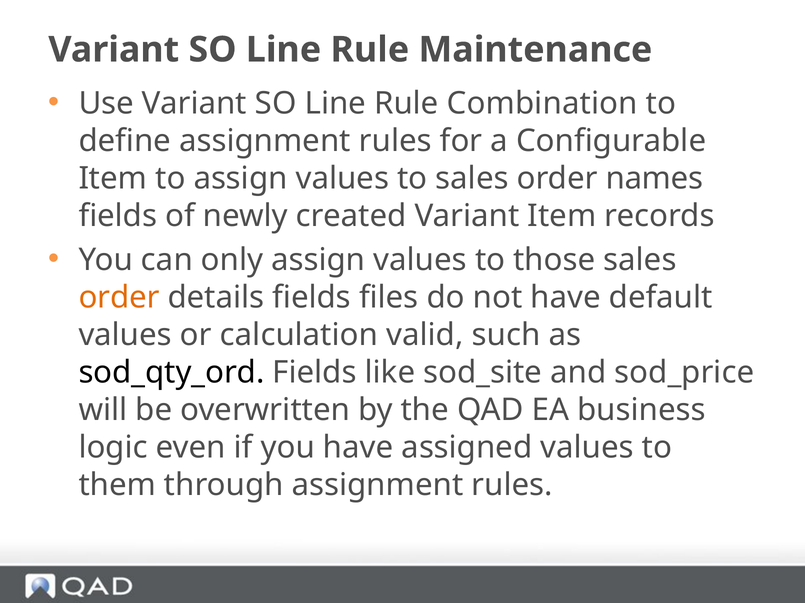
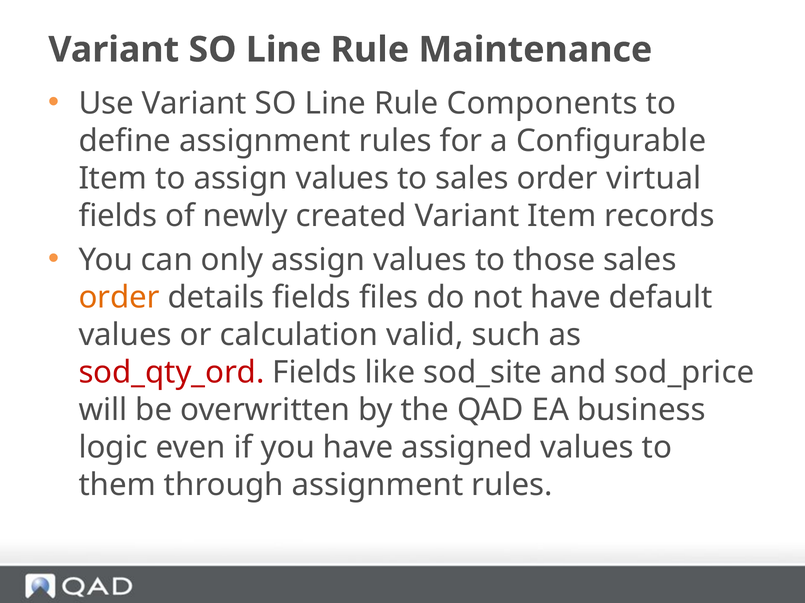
Combination: Combination -> Components
names: names -> virtual
sod_qty_ord colour: black -> red
